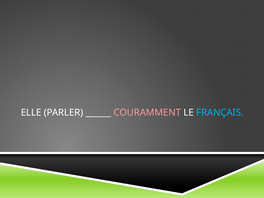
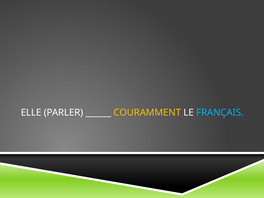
COURAMMENT colour: pink -> yellow
